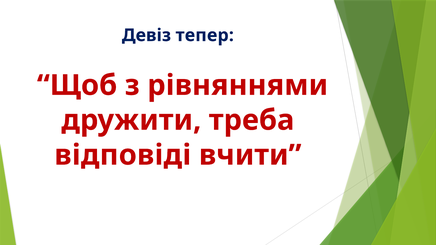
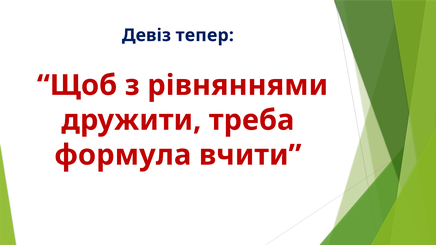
відповіді: відповіді -> формула
